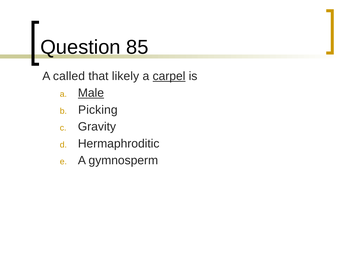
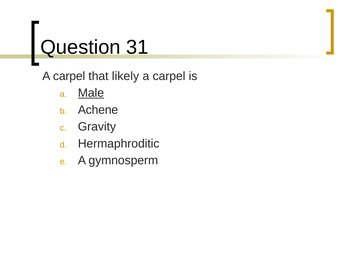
85: 85 -> 31
called at (69, 76): called -> carpel
carpel at (169, 76) underline: present -> none
Picking: Picking -> Achene
